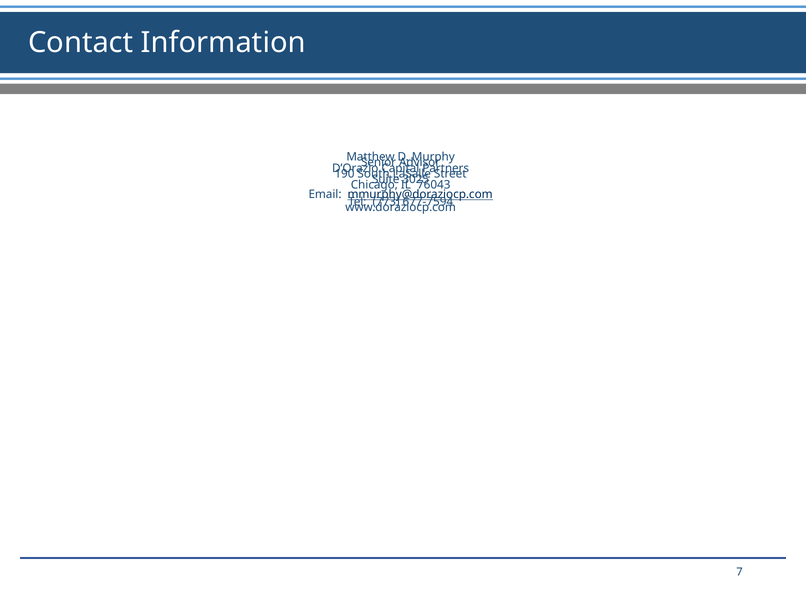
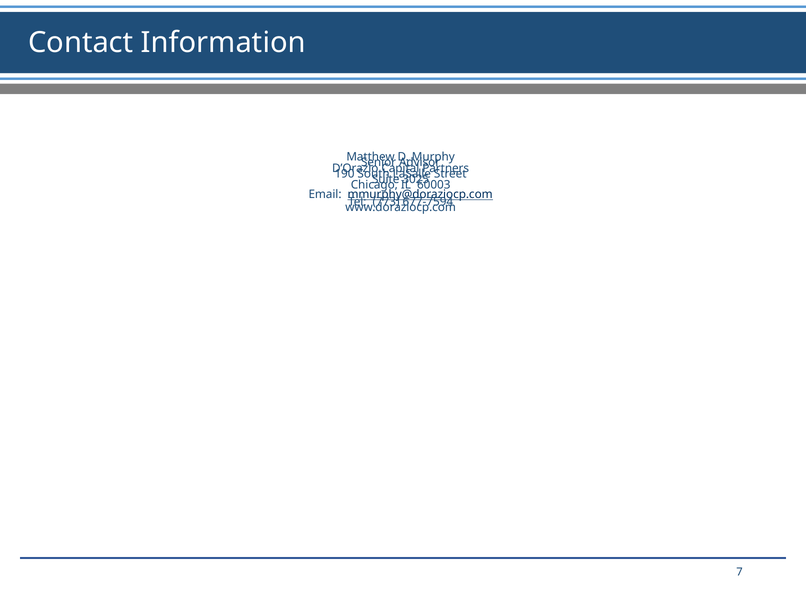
76043: 76043 -> 60003
